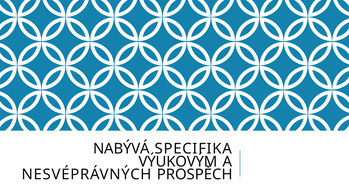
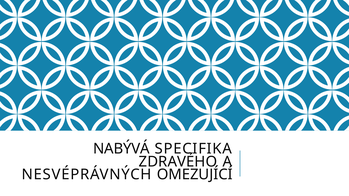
VÝUKOVÝM: VÝUKOVÝM -> ZDRAVÉHO
PROSPĚCH: PROSPĚCH -> OMEZUJÍCÍ
